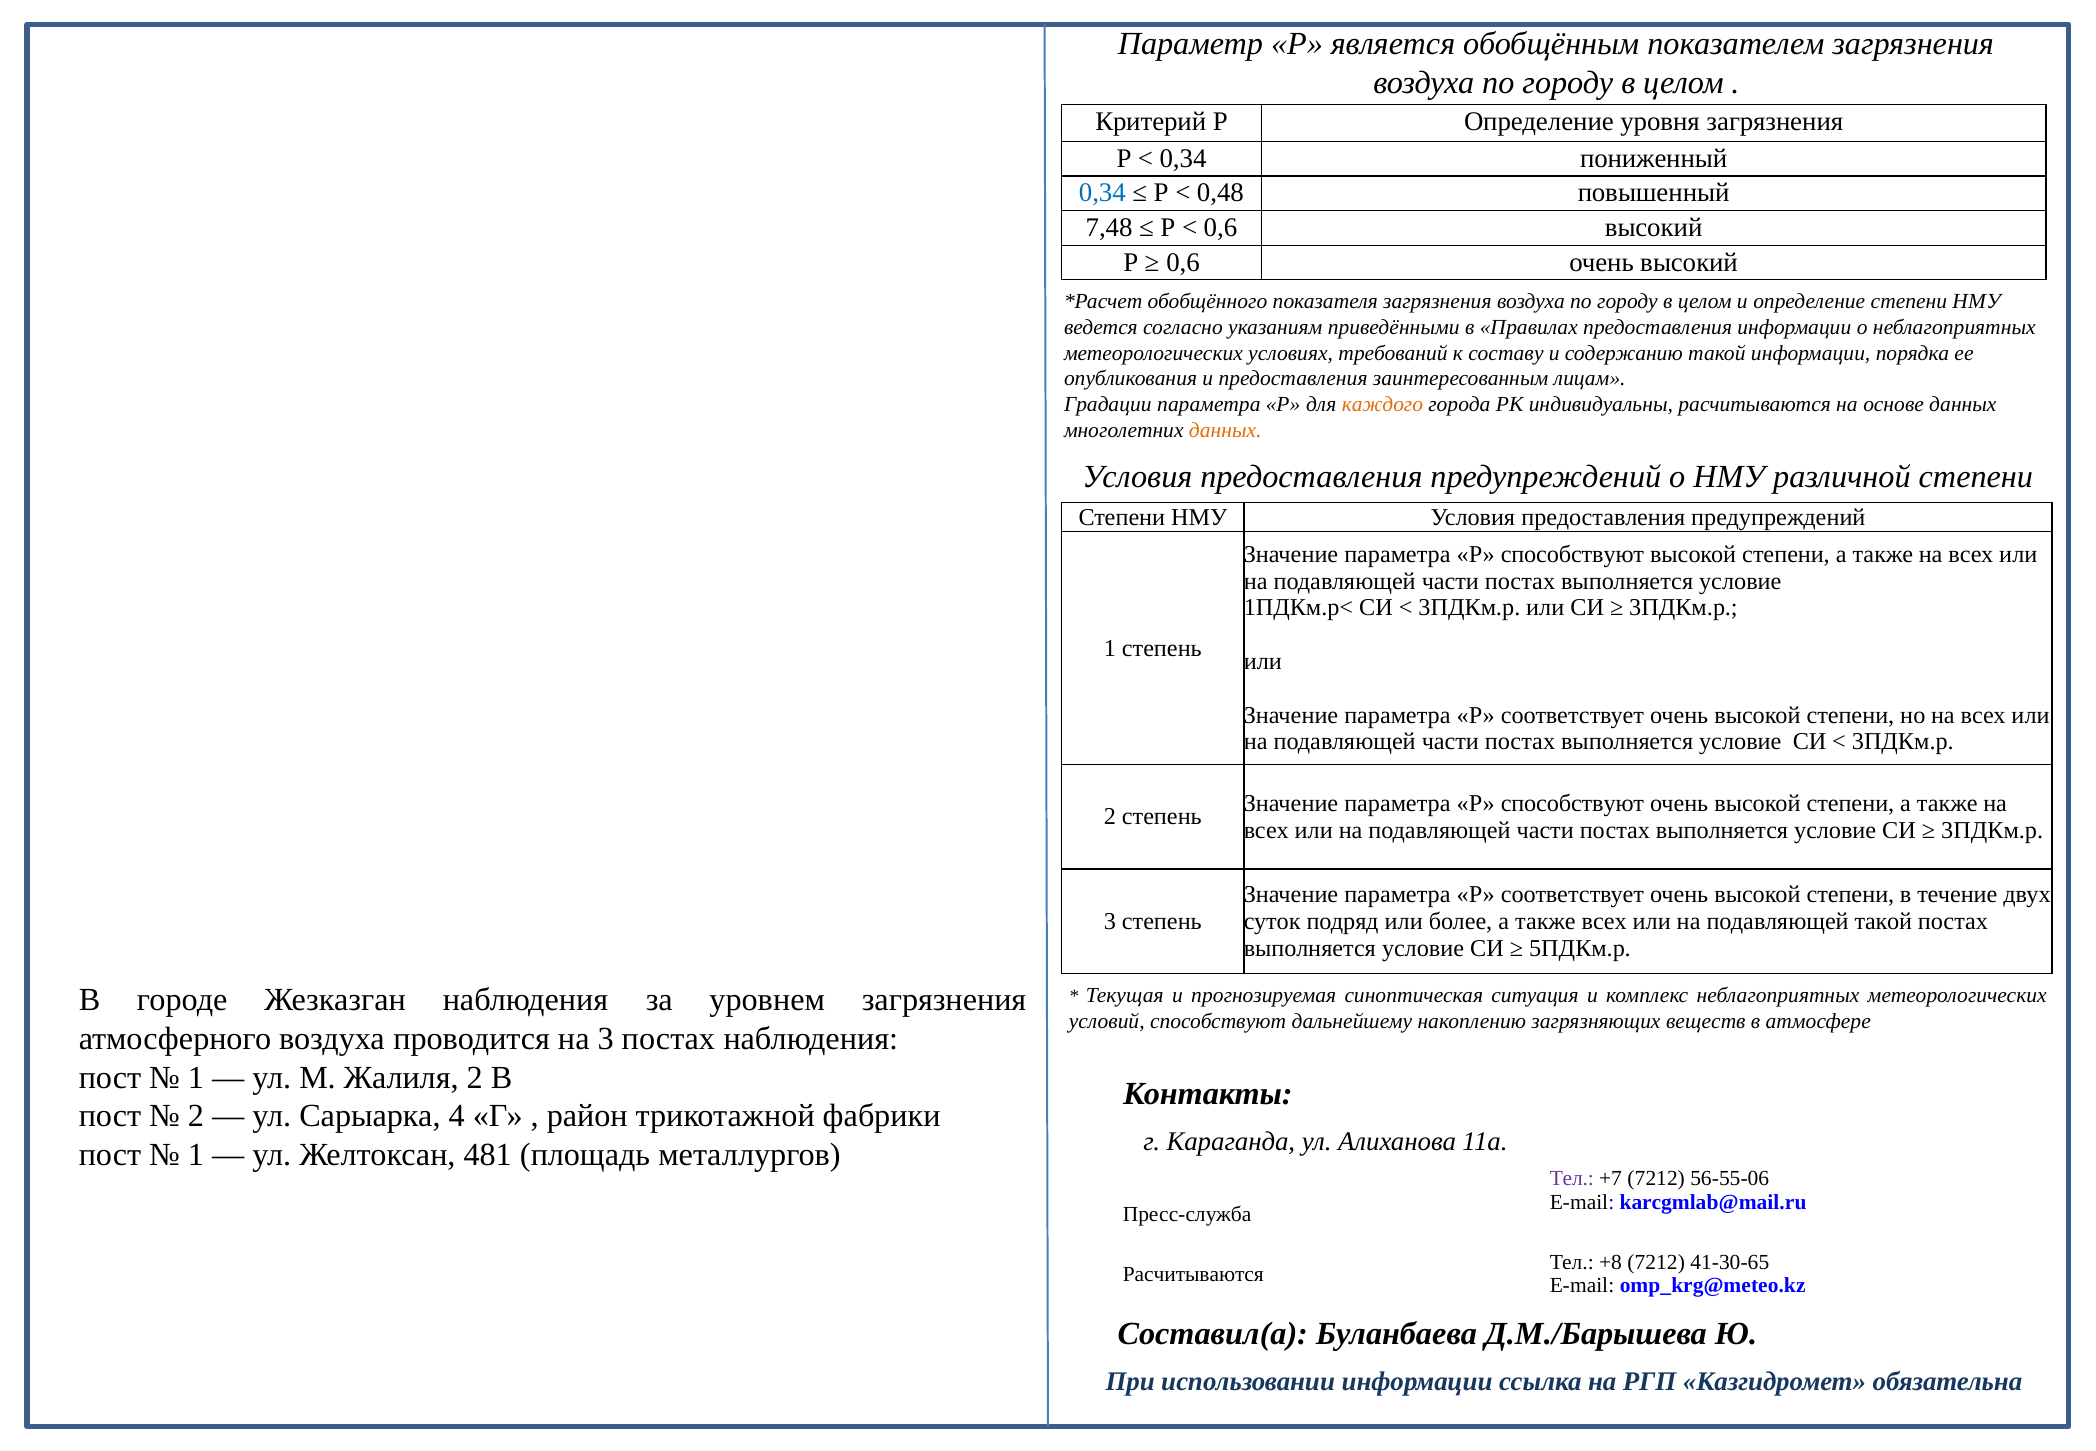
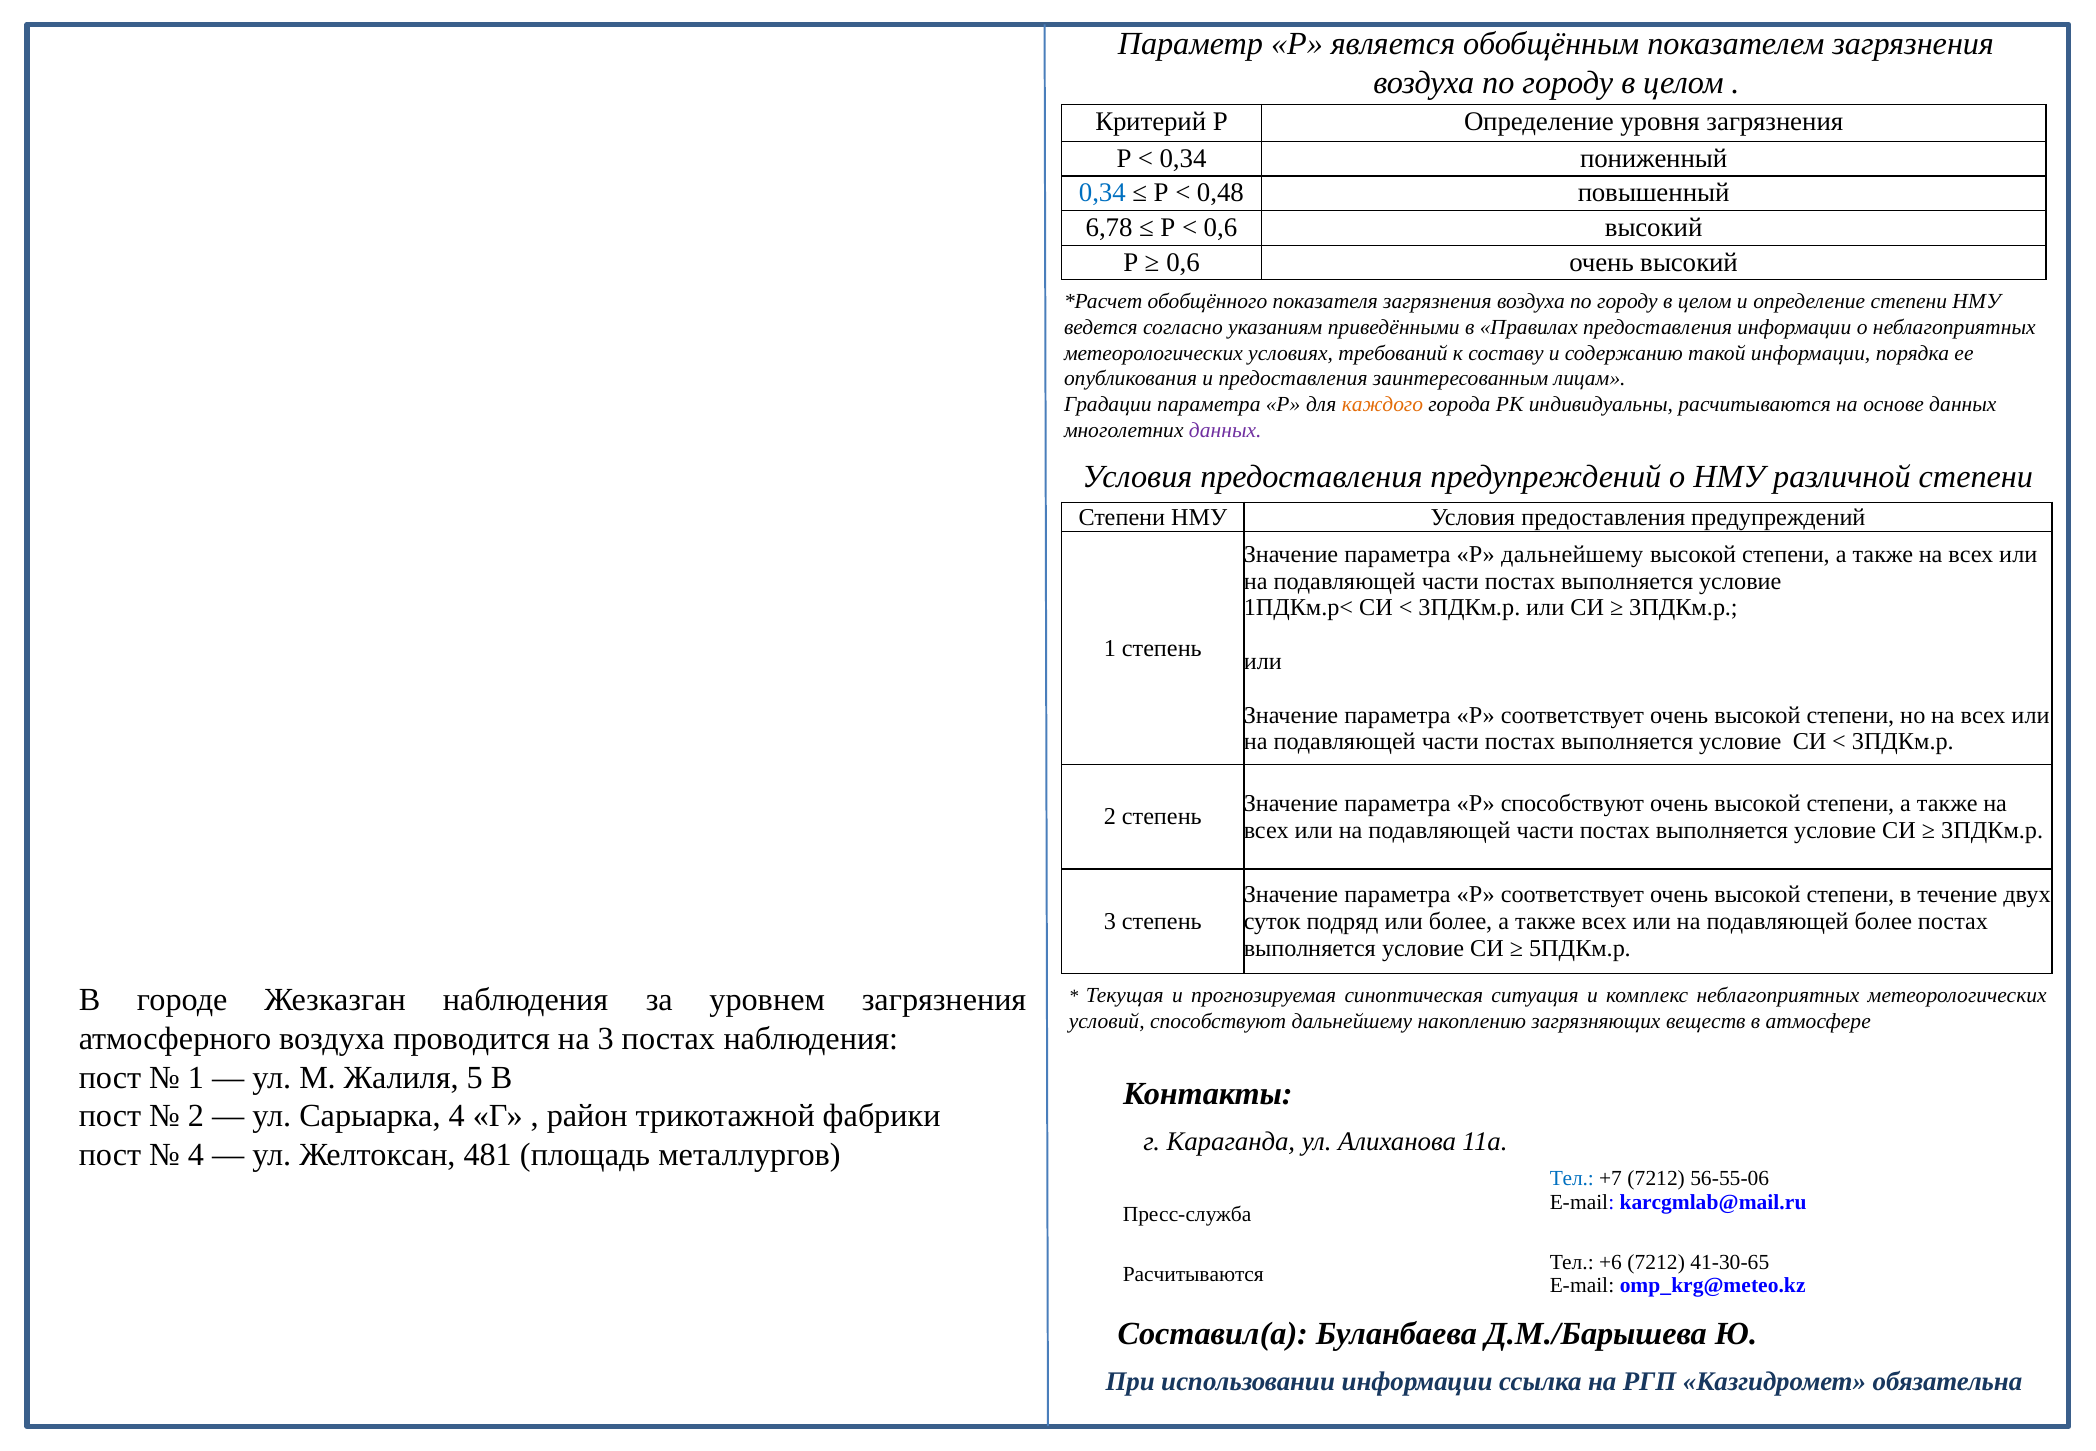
7,48: 7,48 -> 6,78
данных at (1225, 430) colour: orange -> purple
способствуют at (1572, 554): способствуют -> дальнейшему
подавляющей такой: такой -> более
Жалиля 2: 2 -> 5
1 at (196, 1155): 1 -> 4
Тел at (1572, 1178) colour: purple -> blue
+8: +8 -> +6
